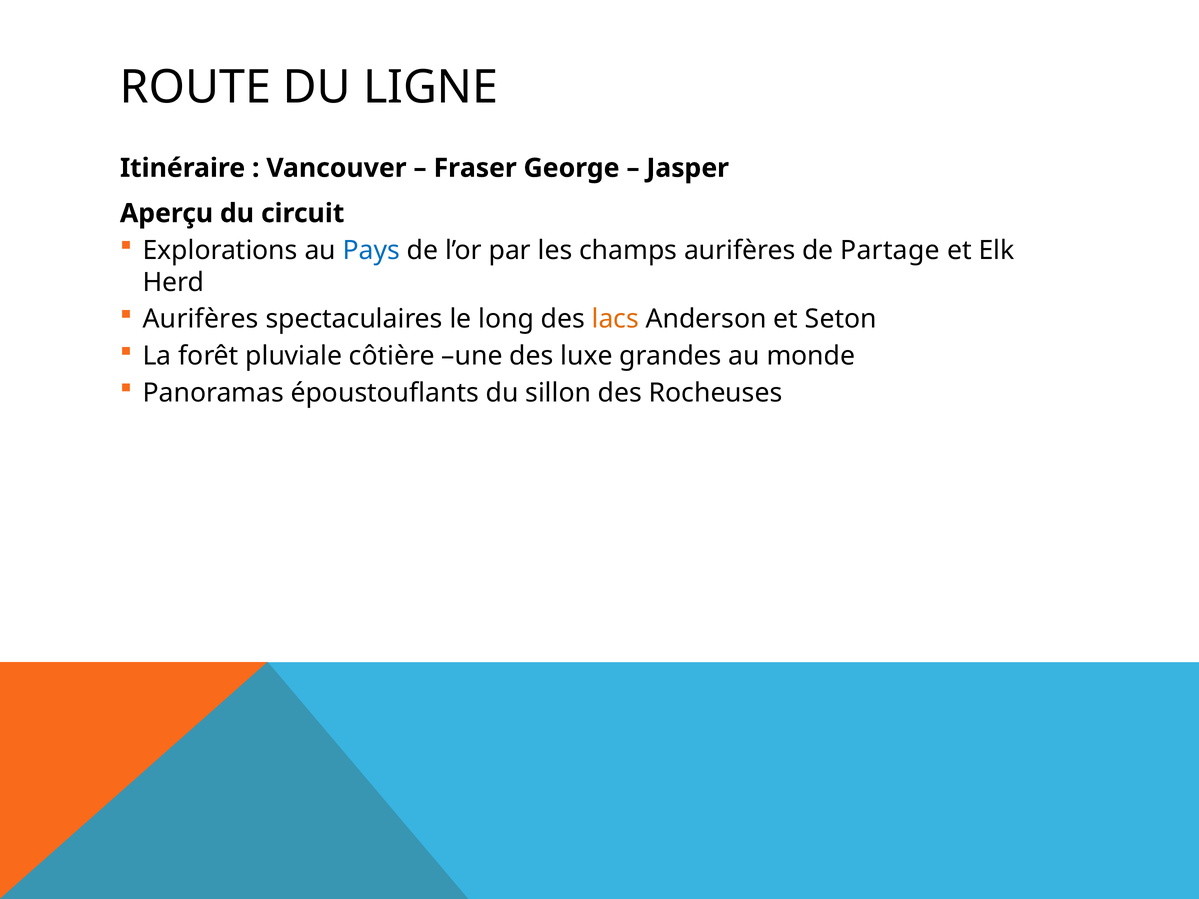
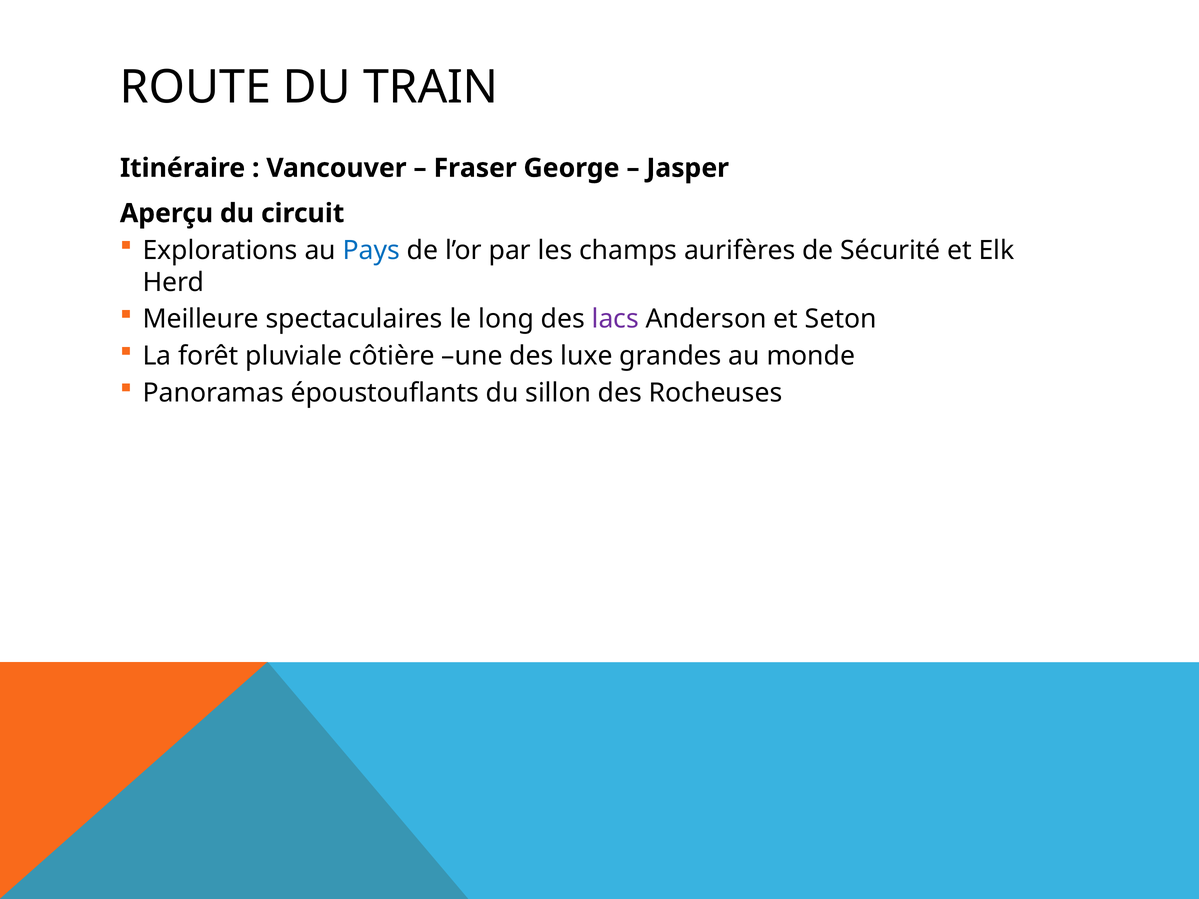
LIGNE: LIGNE -> TRAIN
Partage: Partage -> Sécurité
Aurifères at (201, 319): Aurifères -> Meilleure
lacs colour: orange -> purple
